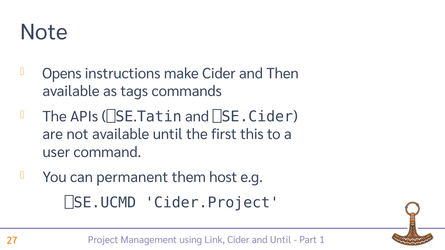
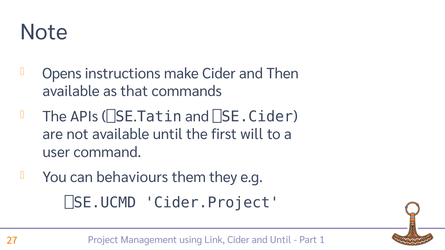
tags: tags -> that
this: this -> will
permanent: permanent -> behaviours
host: host -> they
